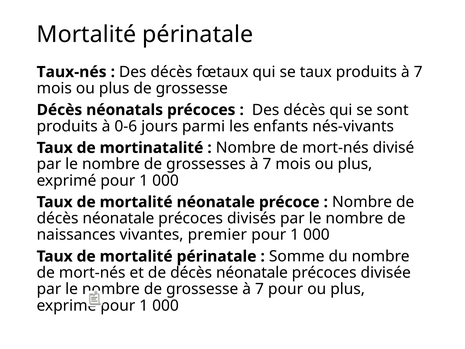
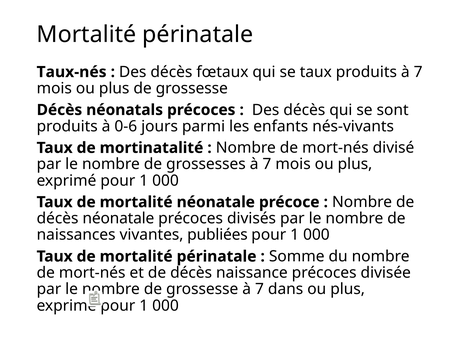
premier: premier -> publiées
et de décès néonatale: néonatale -> naissance
7 pour: pour -> dans
